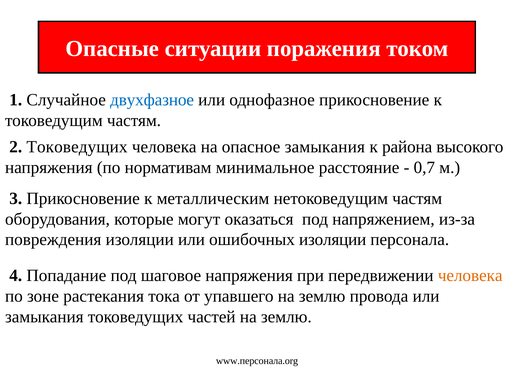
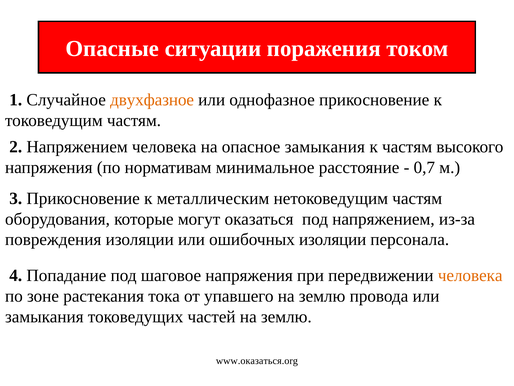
двухфазное colour: blue -> orange
2 Токоведущих: Токоведущих -> Напряжением
к района: района -> частям
www.персонала.org: www.персонала.org -> www.оказаться.org
